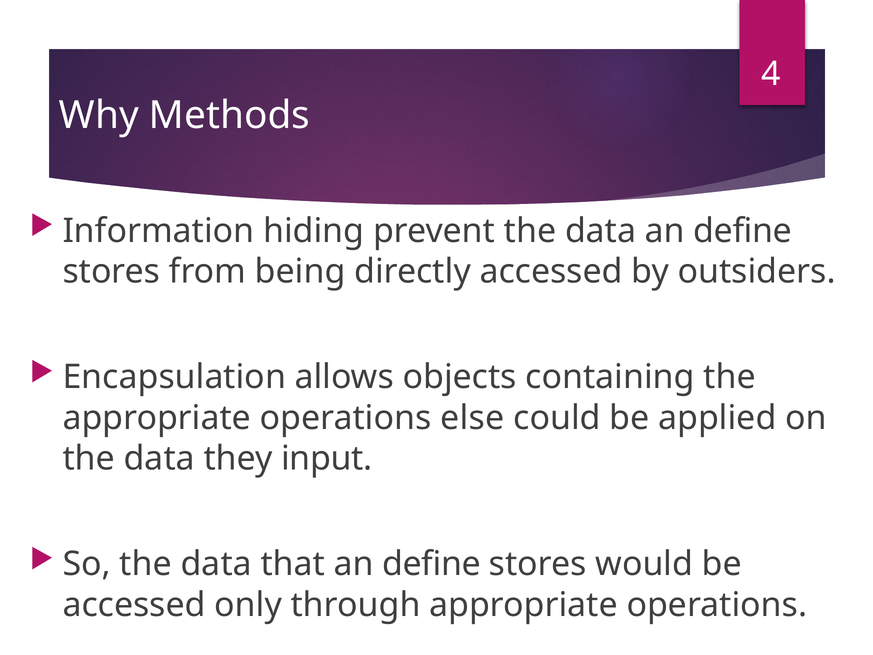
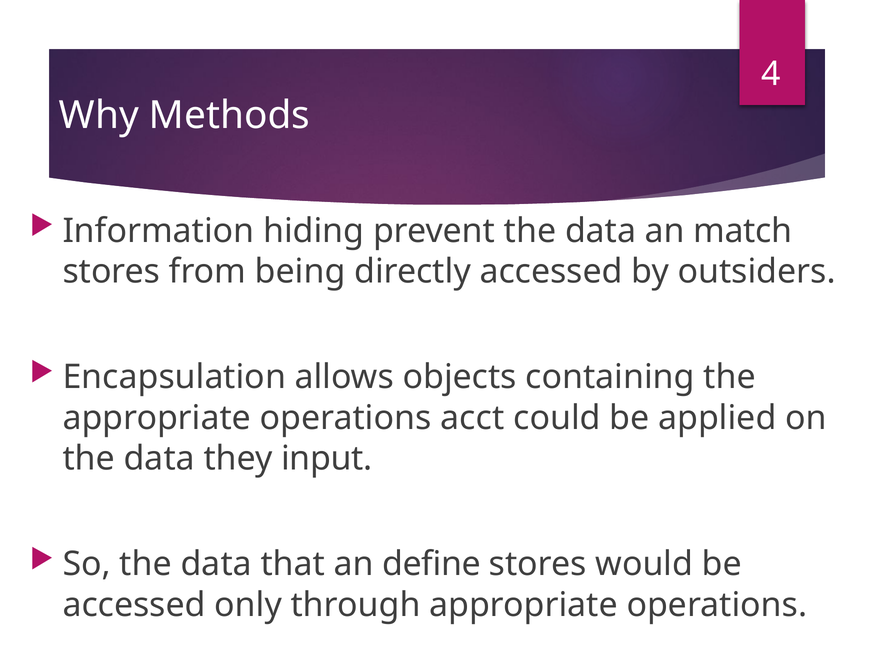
data an define: define -> match
else: else -> acct
